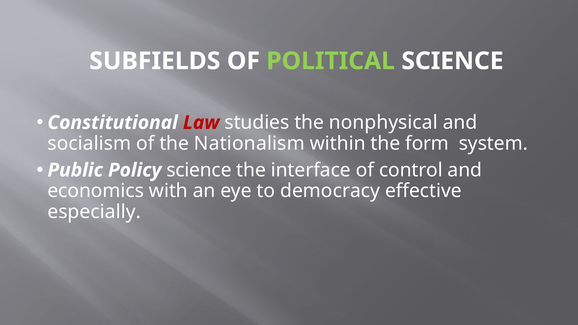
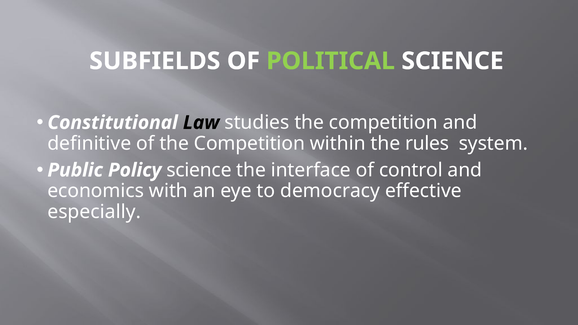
Law colour: red -> black
studies the nonphysical: nonphysical -> competition
socialism: socialism -> definitive
of the Nationalism: Nationalism -> Competition
form: form -> rules
